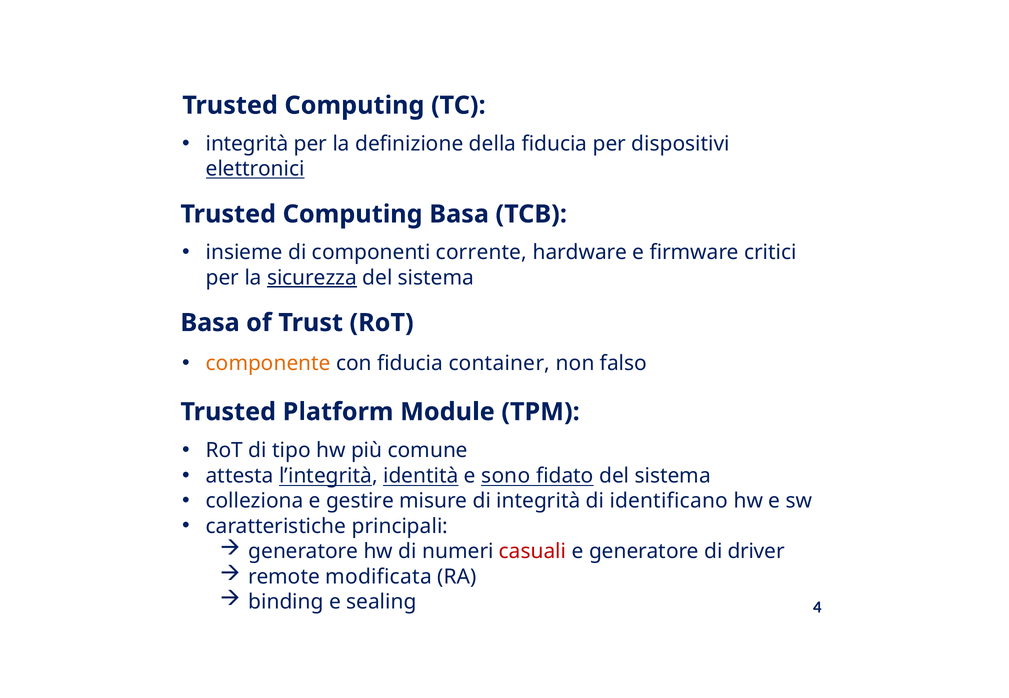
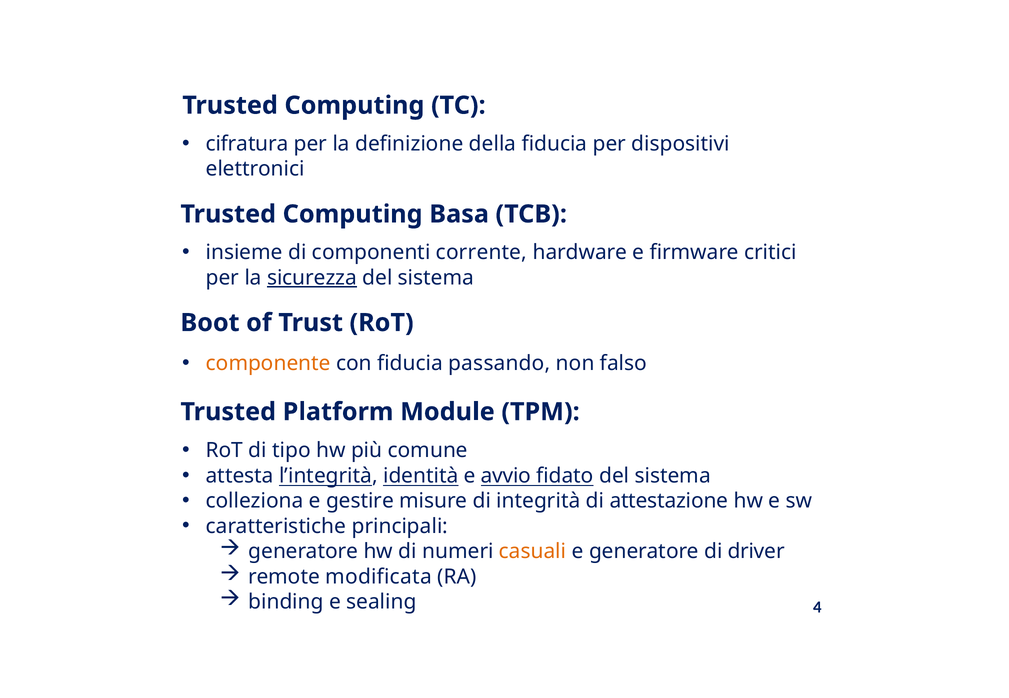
integrità at (247, 144): integrità -> cifratura
elettronici underline: present -> none
Basa at (210, 323): Basa -> Boot
container: container -> passando
sono: sono -> avvio
identificano: identificano -> attestazione
casuali colour: red -> orange
